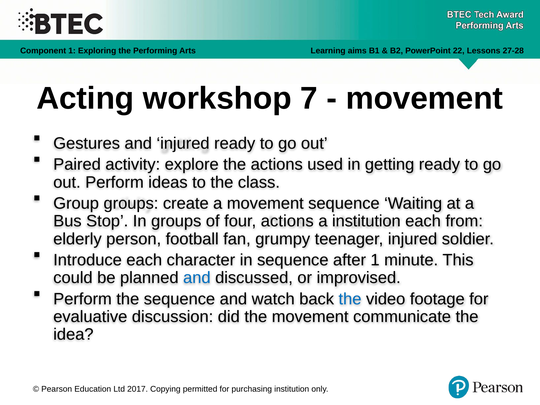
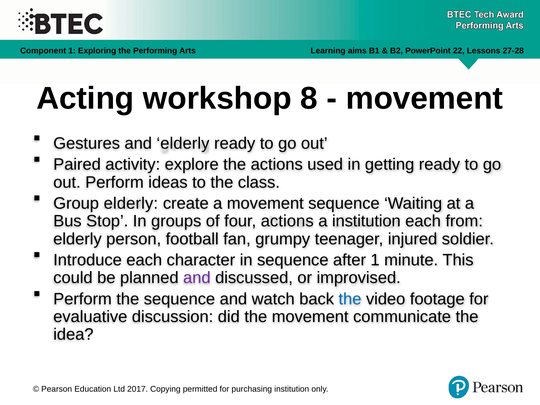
7: 7 -> 8
and injured: injured -> elderly
Group groups: groups -> elderly
and at (197, 278) colour: blue -> purple
